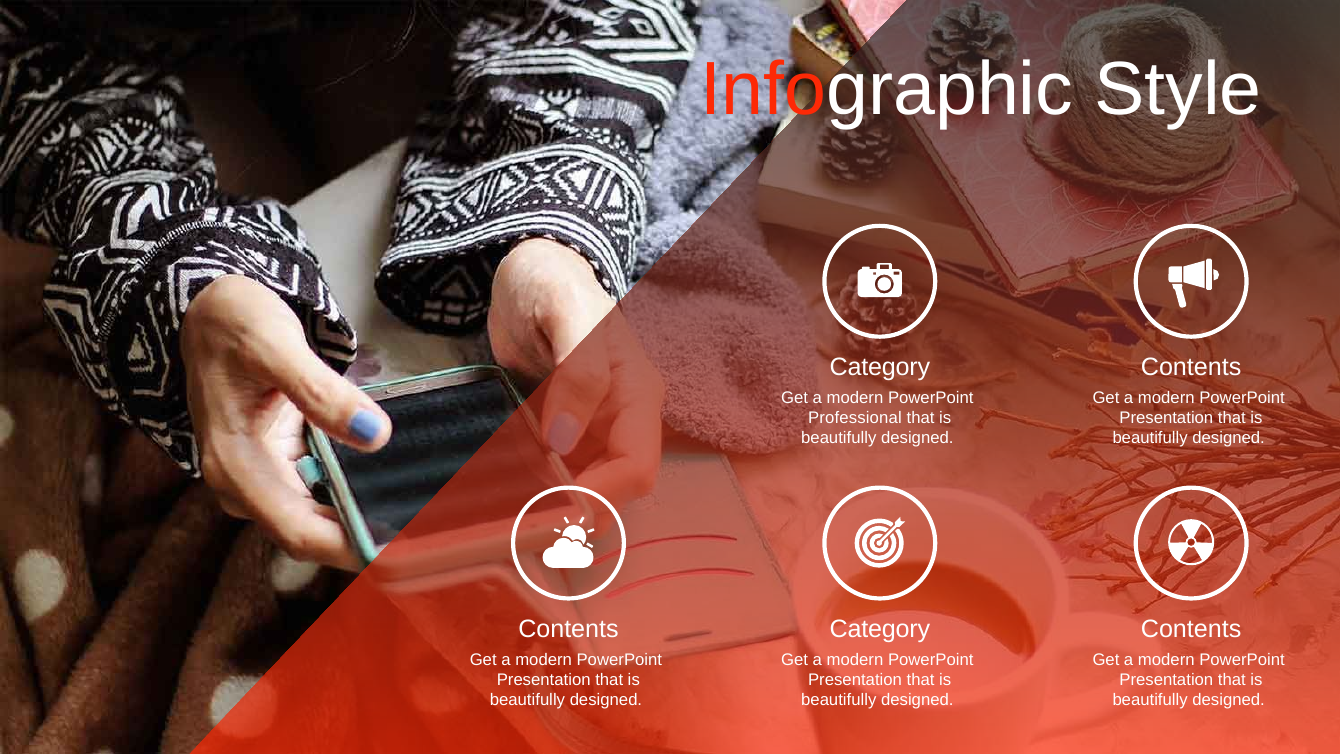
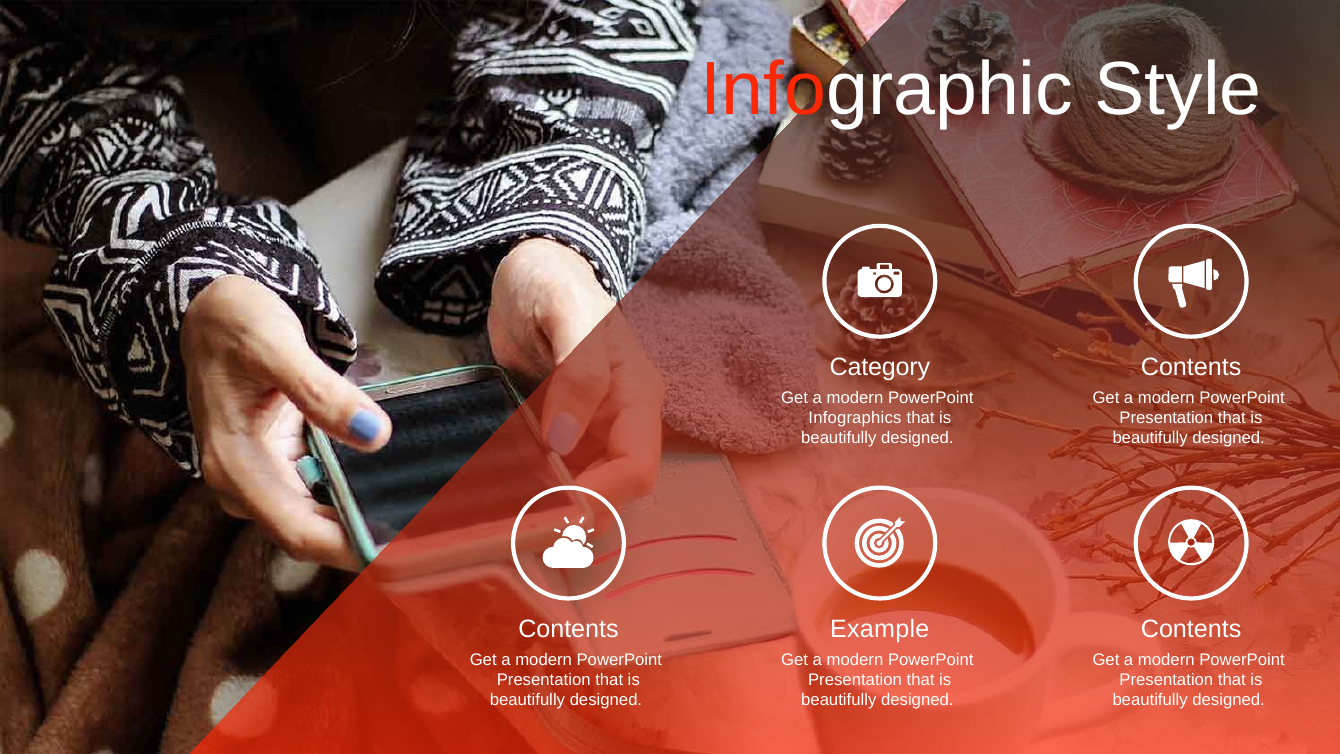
Professional: Professional -> Infographics
Category at (880, 629): Category -> Example
